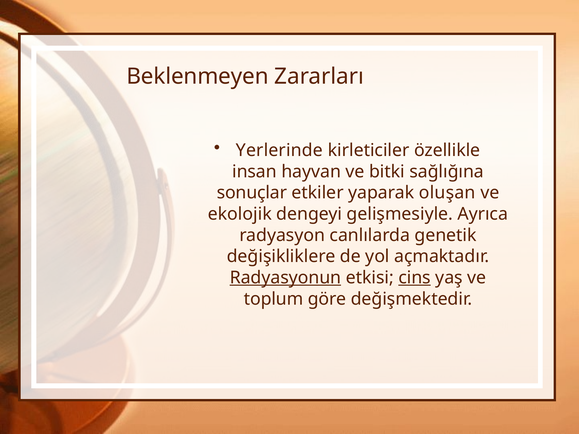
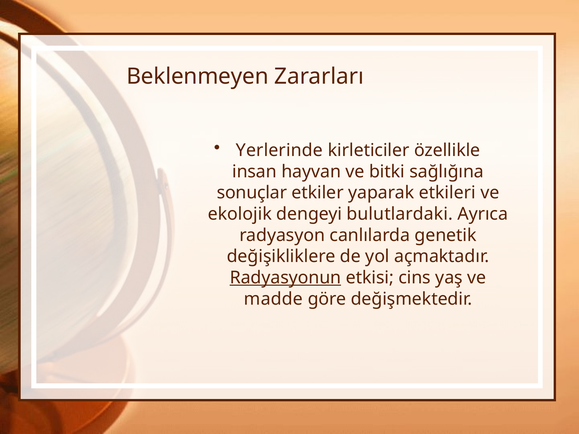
oluşan: oluşan -> etkileri
gelişmesiyle: gelişmesiyle -> bulutlardaki
cins underline: present -> none
toplum: toplum -> madde
